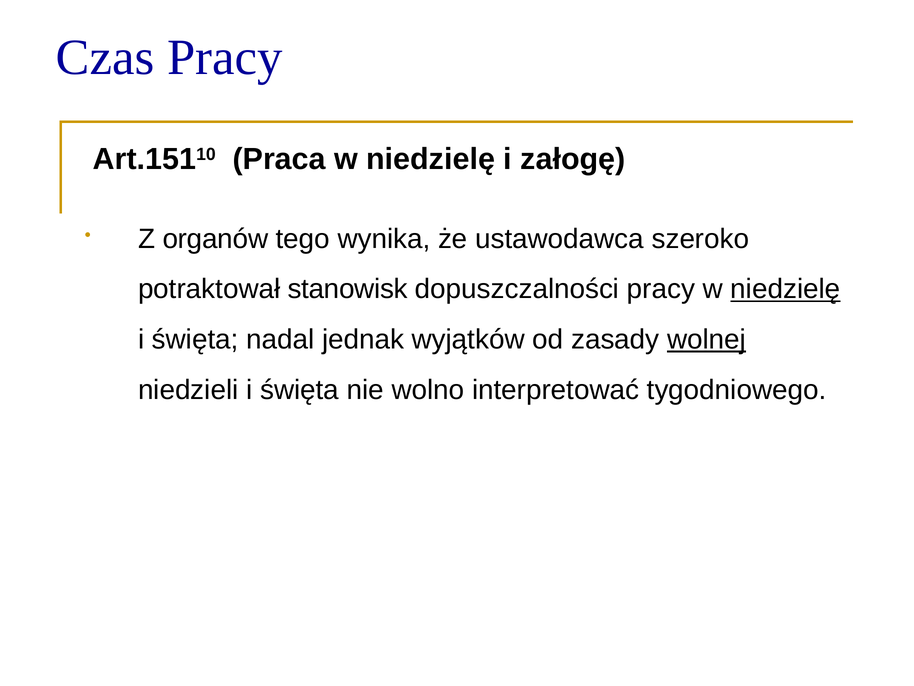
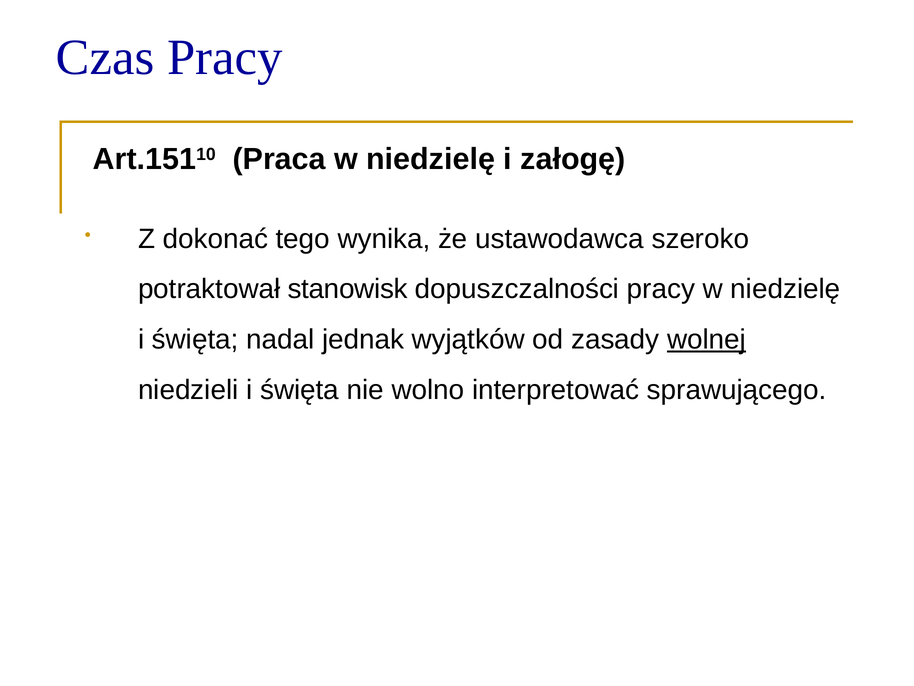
organów: organów -> dokonać
niedzielę at (785, 289) underline: present -> none
tygodniowego: tygodniowego -> sprawującego
